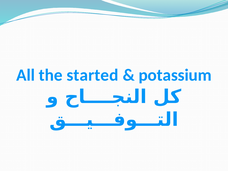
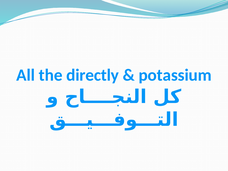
started: started -> directly
